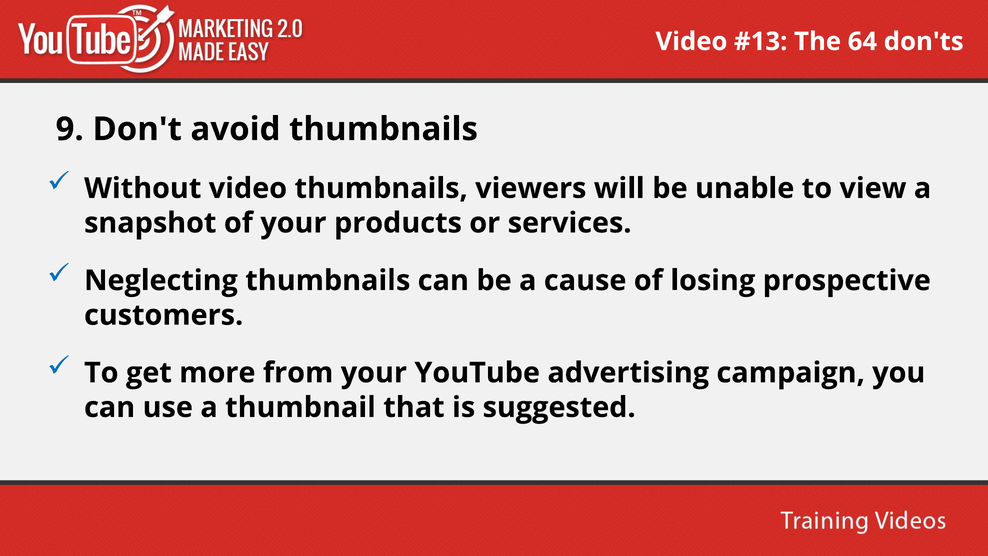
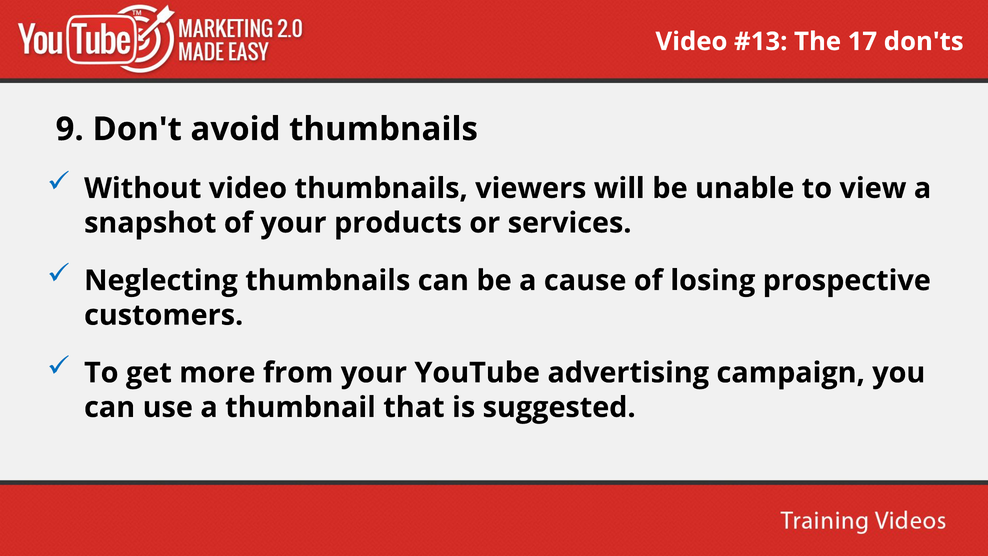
64: 64 -> 17
